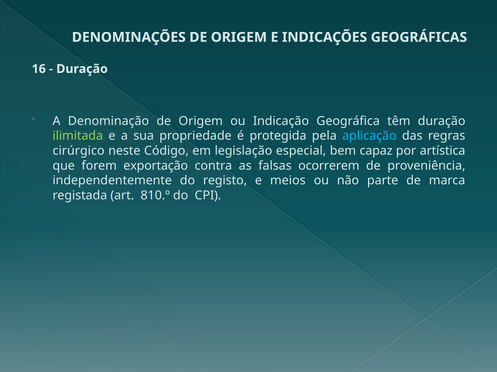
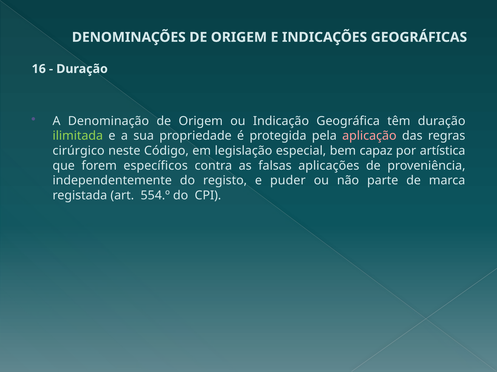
aplicação colour: light blue -> pink
exportação: exportação -> específicos
ocorrerem: ocorrerem -> aplicações
meios: meios -> puder
810.º: 810.º -> 554.º
